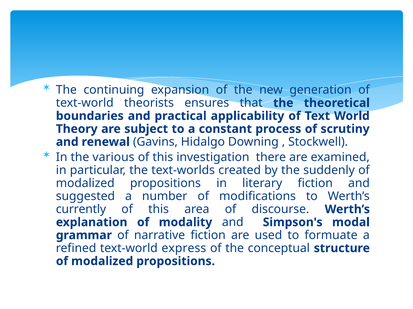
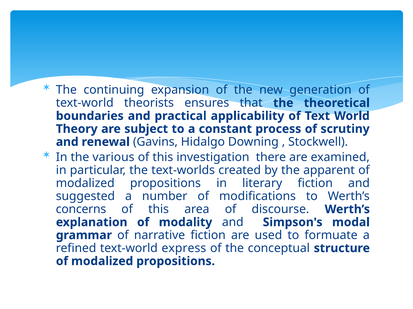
suddenly: suddenly -> apparent
currently: currently -> concerns
